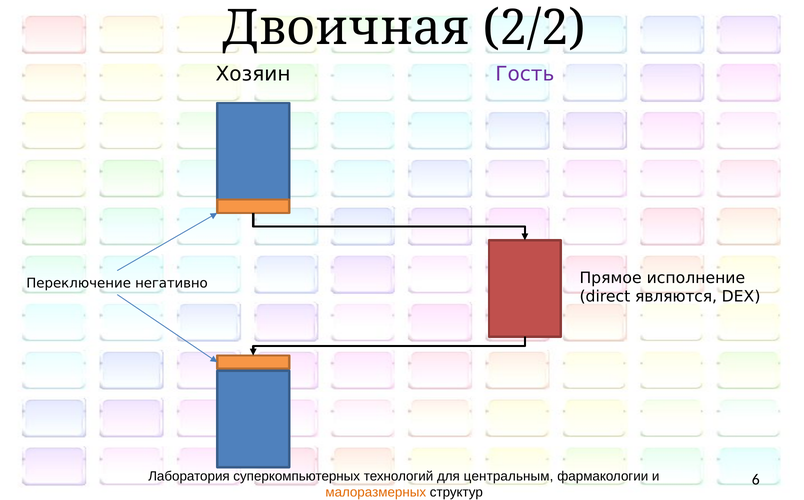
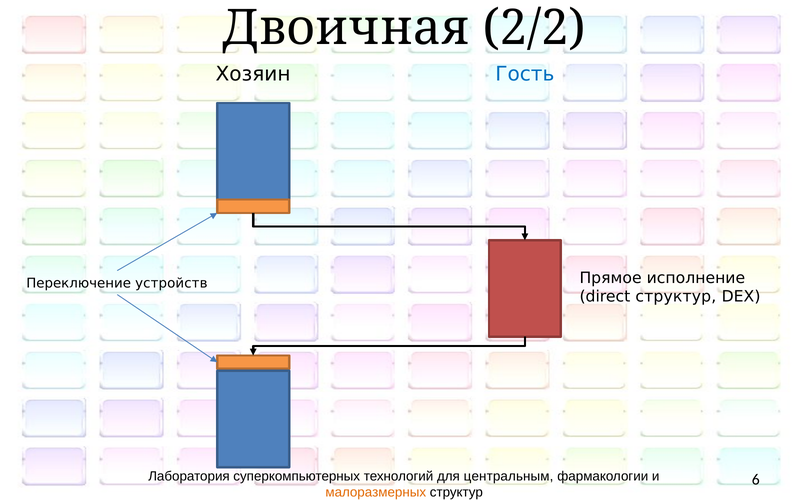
Гость colour: purple -> blue
негативно: негативно -> устройств
direct являются: являются -> структур
